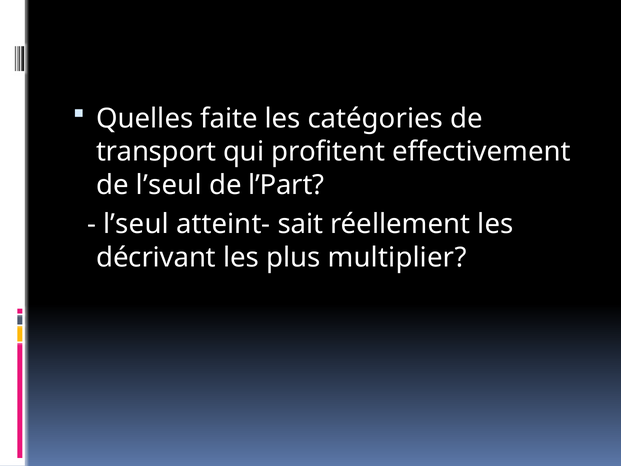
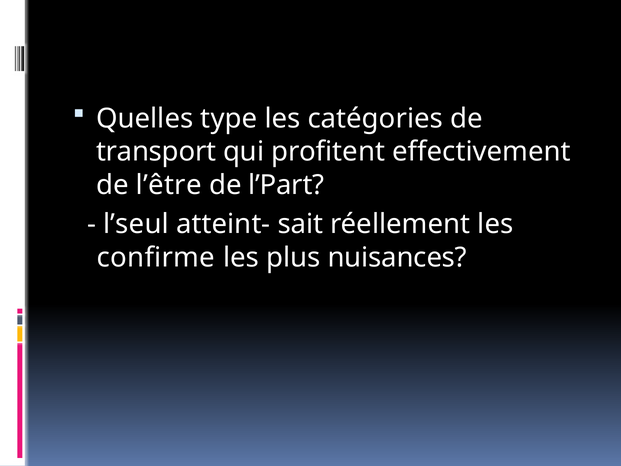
faite: faite -> type
de l’seul: l’seul -> l’être
décrivant: décrivant -> confirme
multiplier: multiplier -> nuisances
